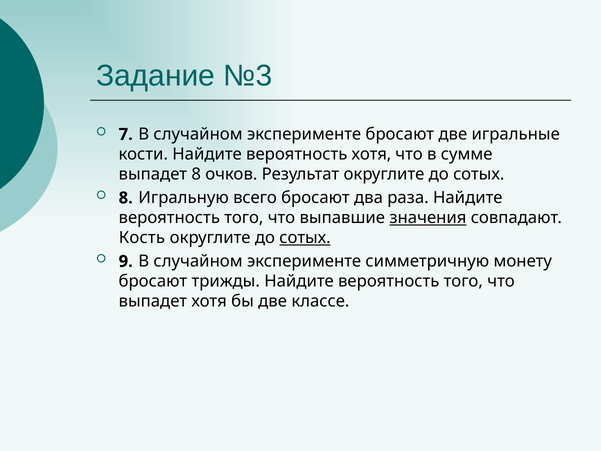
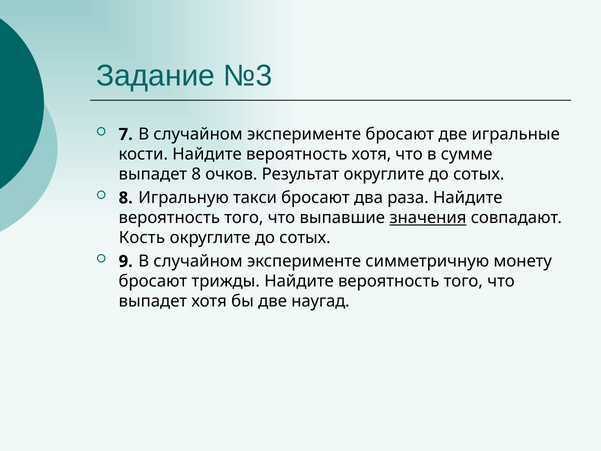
всего: всего -> такси
сотых at (305, 238) underline: present -> none
классе: классе -> наугад
